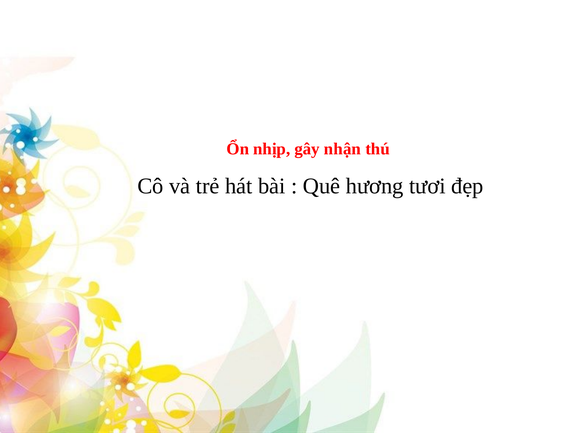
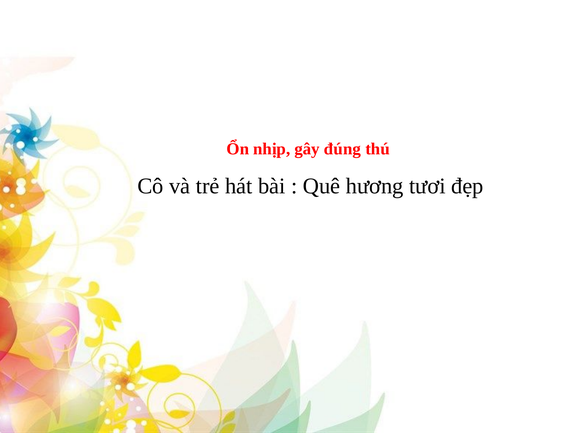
nhận: nhận -> đúng
